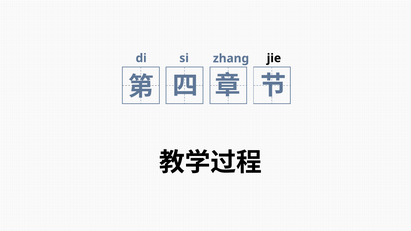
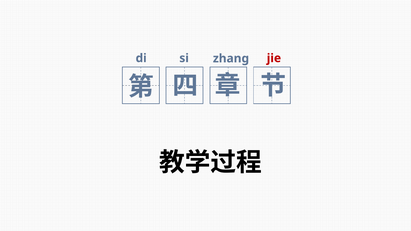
jie colour: black -> red
